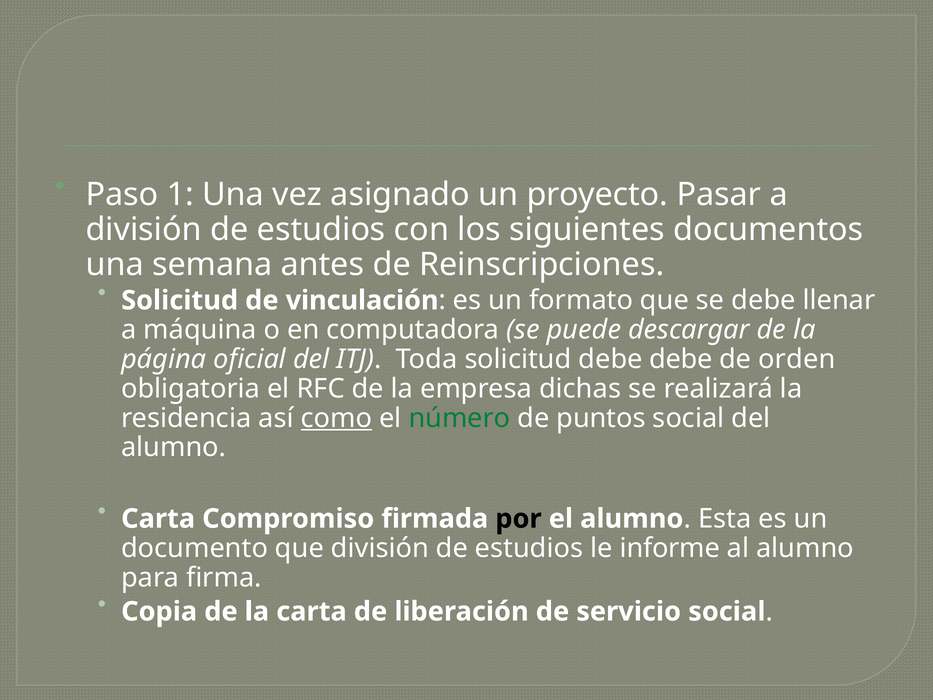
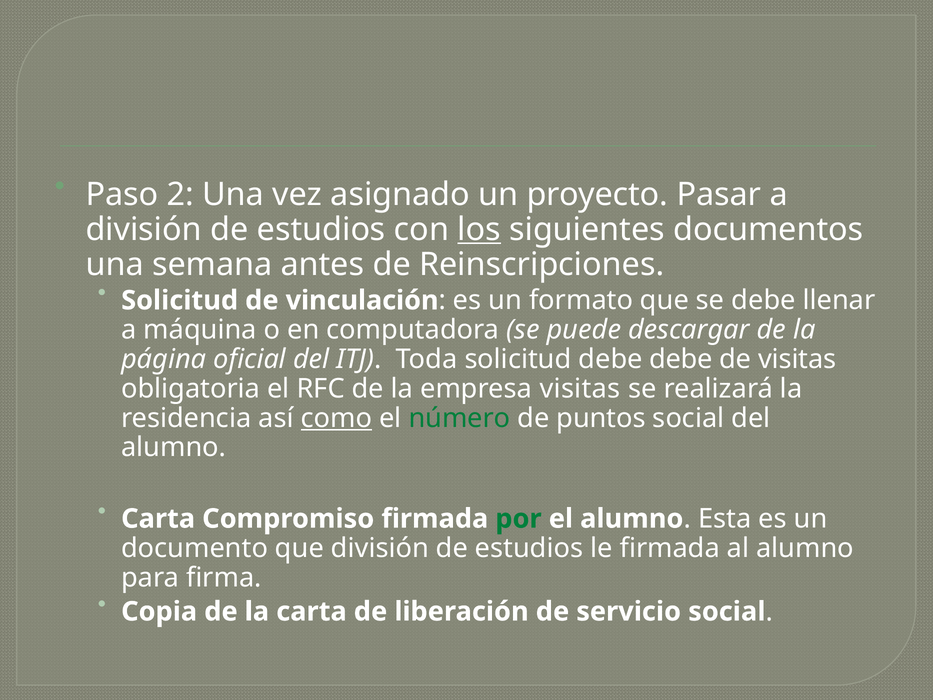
1: 1 -> 2
los underline: none -> present
de orden: orden -> visitas
empresa dichas: dichas -> visitas
por colour: black -> green
le informe: informe -> firmada
